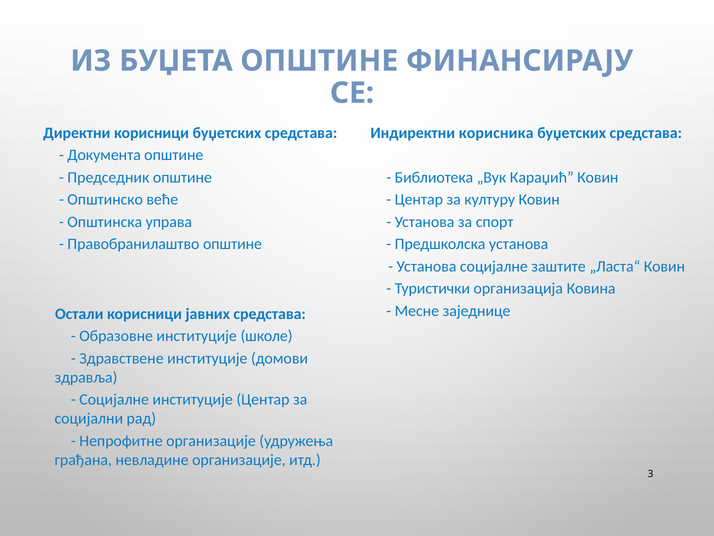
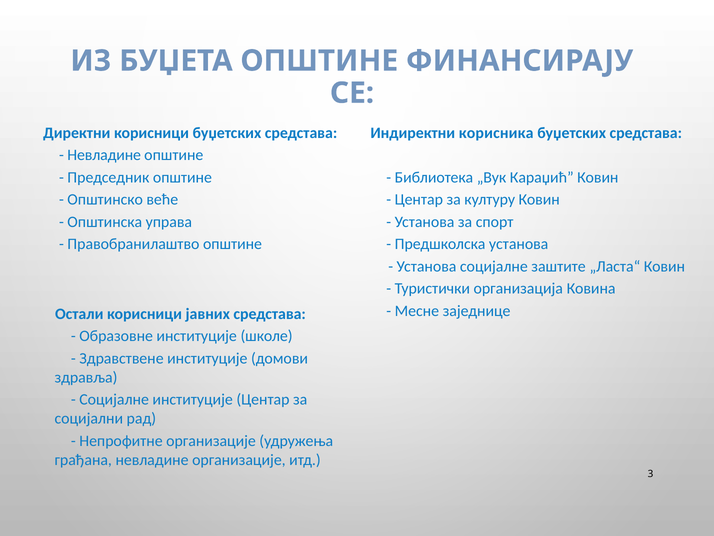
Документа at (104, 155): Документа -> Невладине
